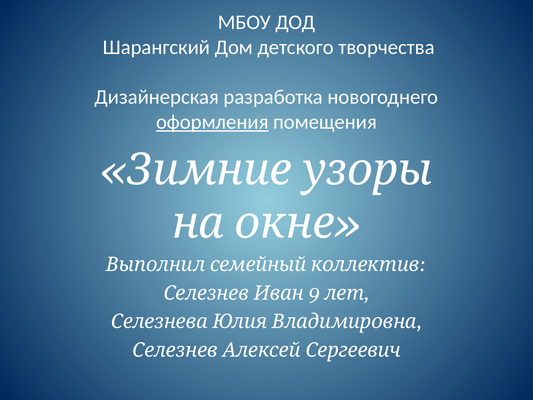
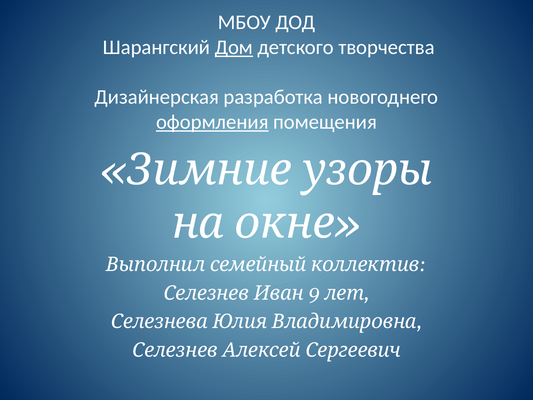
Дом underline: none -> present
